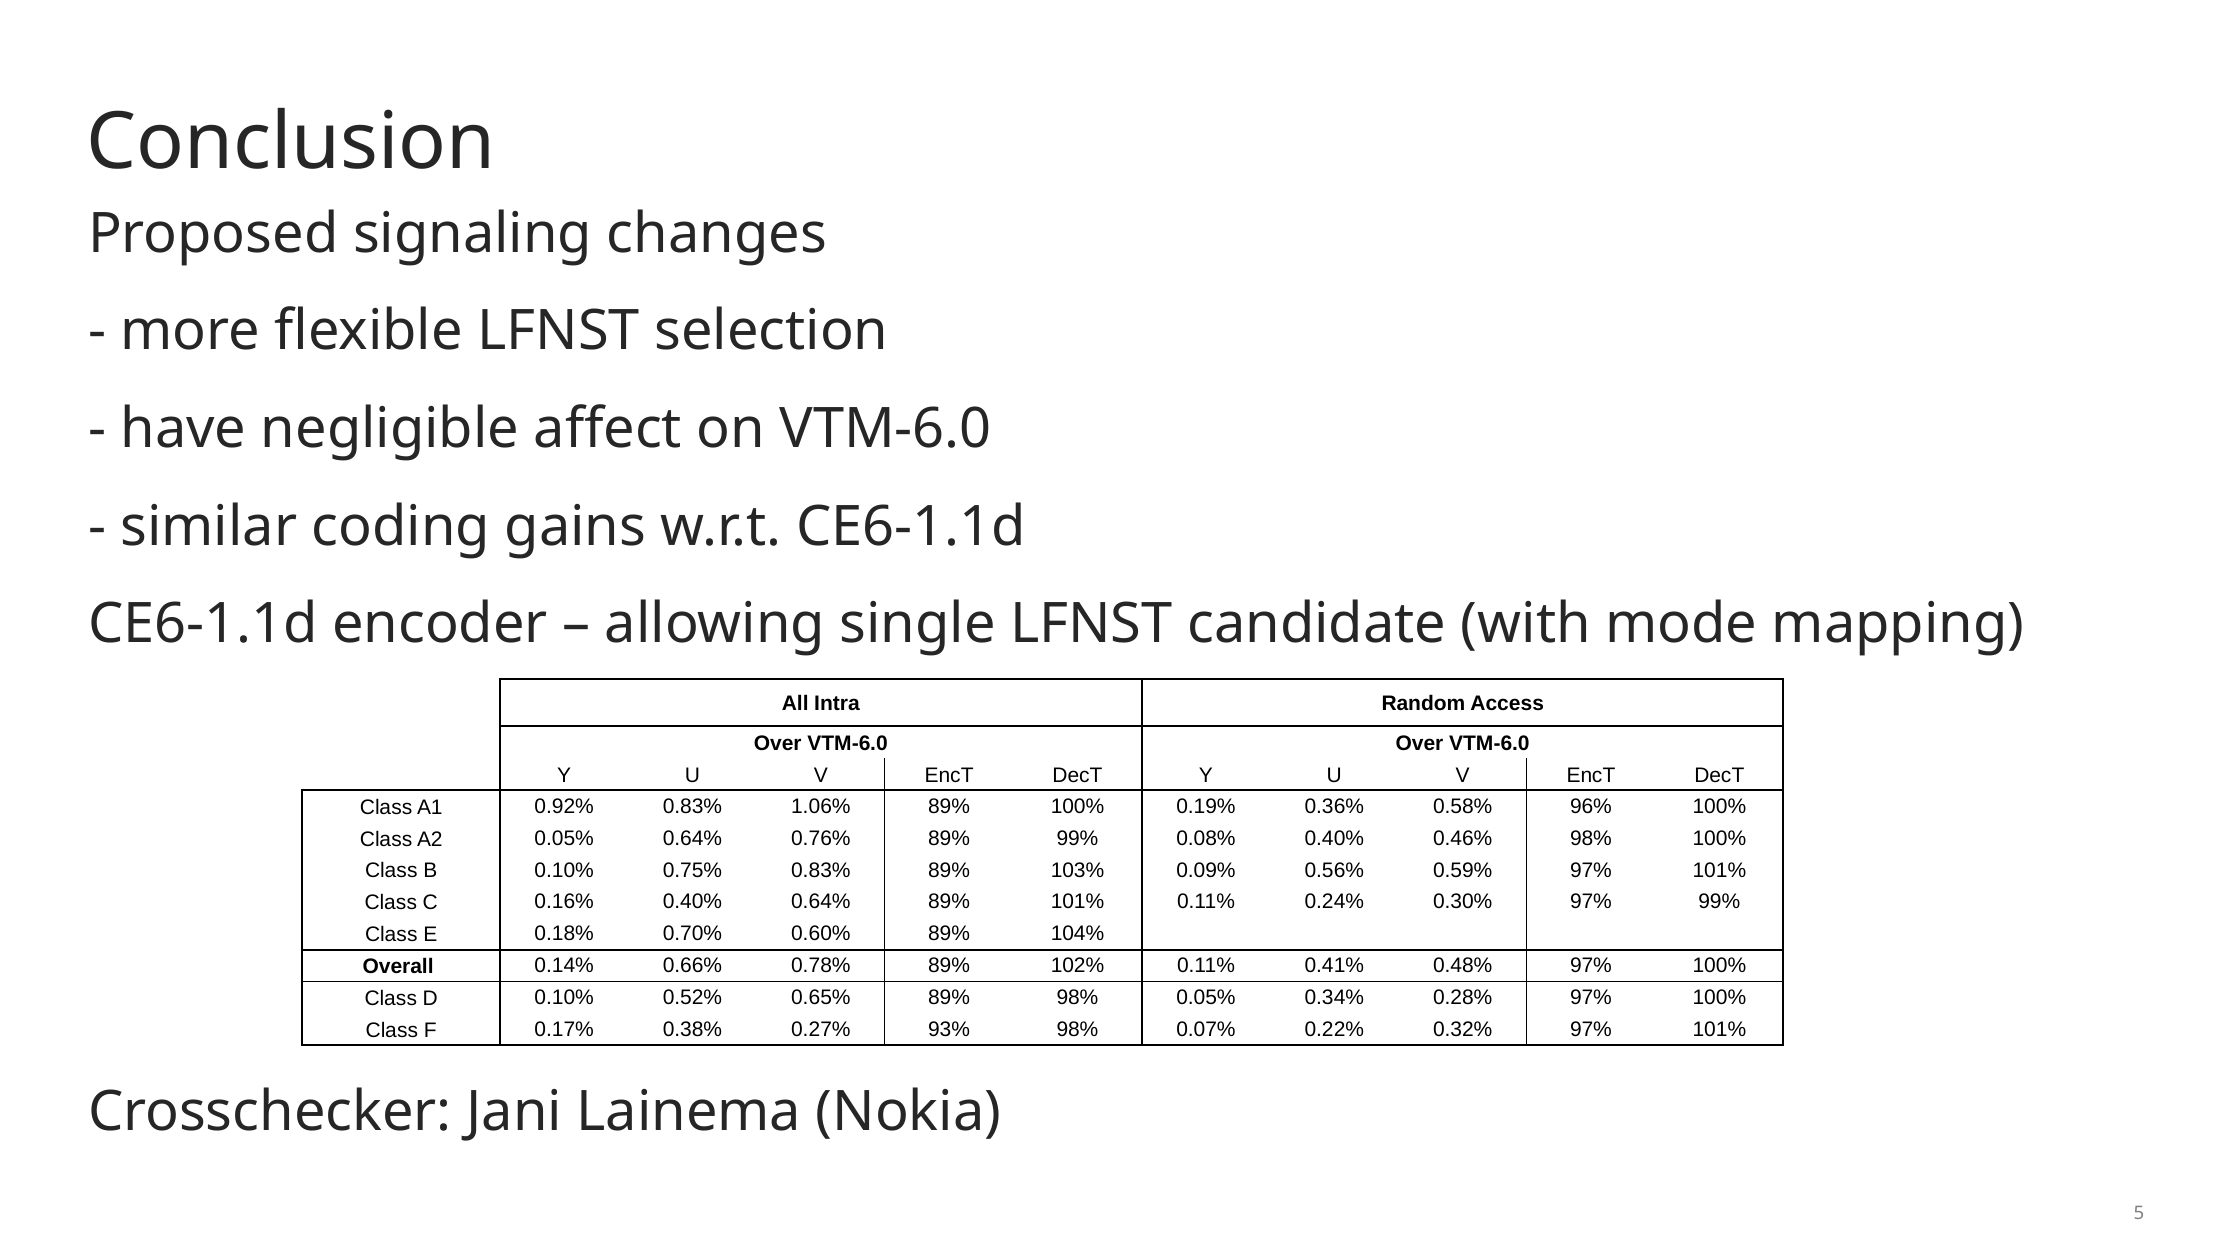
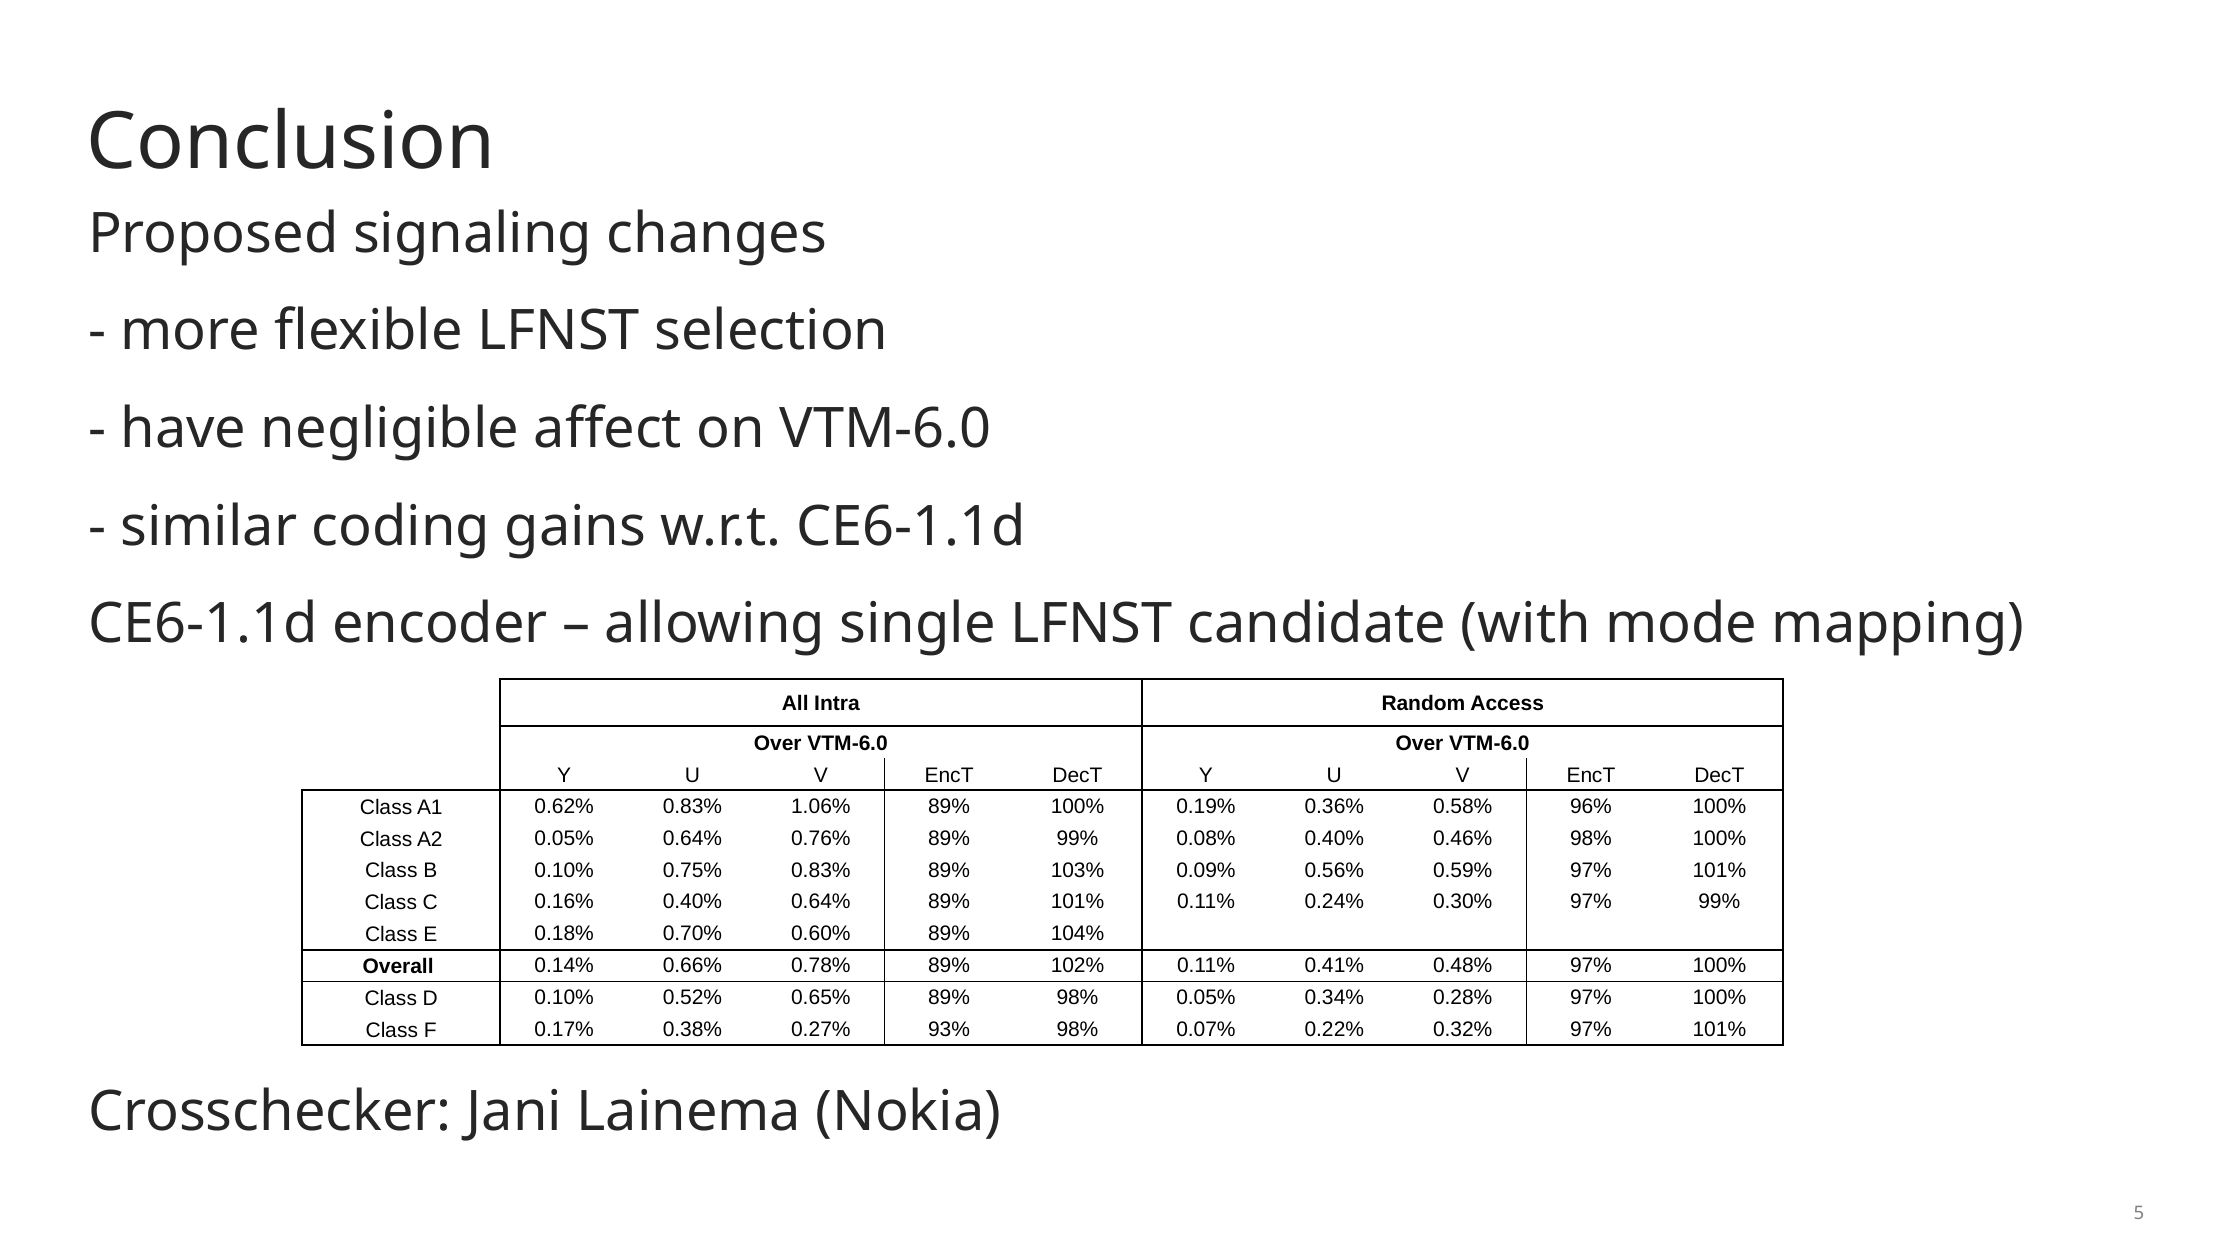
0.92%: 0.92% -> 0.62%
